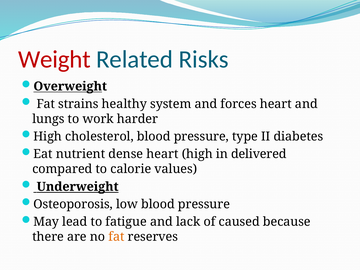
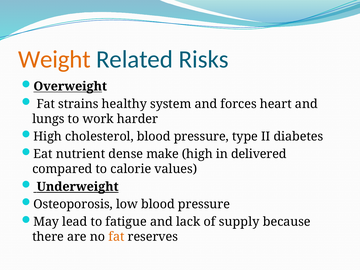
Weight colour: red -> orange
dense heart: heart -> make
caused: caused -> supply
